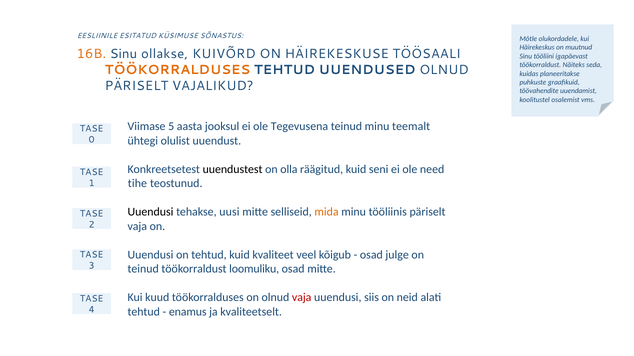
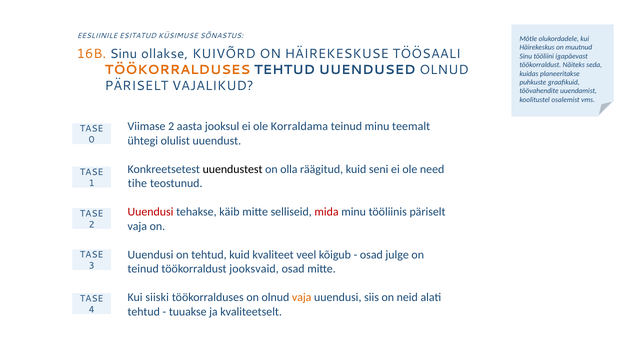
Viimase 5: 5 -> 2
Tegevusena: Tegevusena -> Korraldama
Uuendusi at (151, 212) colour: black -> red
uusi: uusi -> käib
mida colour: orange -> red
loomuliku: loomuliku -> jooksvaid
kuud: kuud -> siiski
vaja at (302, 298) colour: red -> orange
enamus: enamus -> tuuakse
